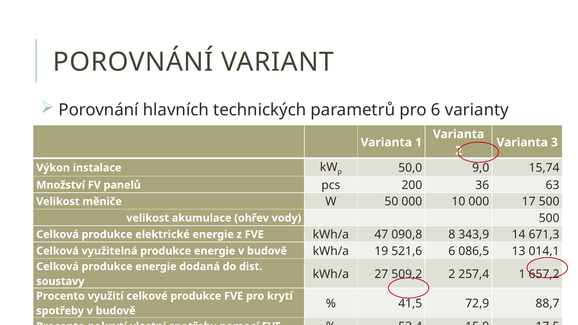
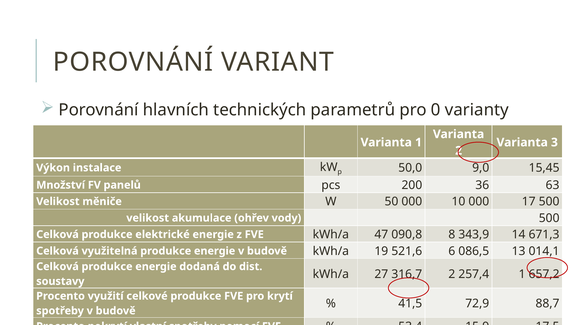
pro 6: 6 -> 0
15,74: 15,74 -> 15,45
509,2: 509,2 -> 316,7
